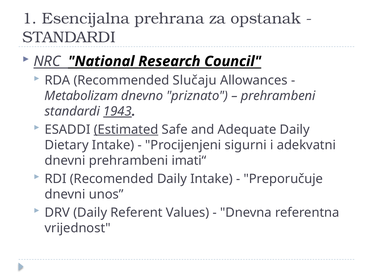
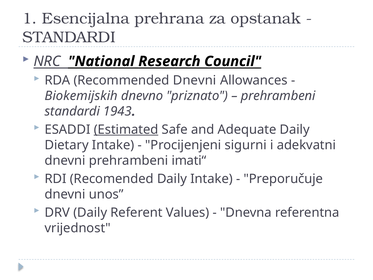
Recommended Slučaju: Slučaju -> Dnevni
Metabolizam: Metabolizam -> Biokemijskih
1943 underline: present -> none
